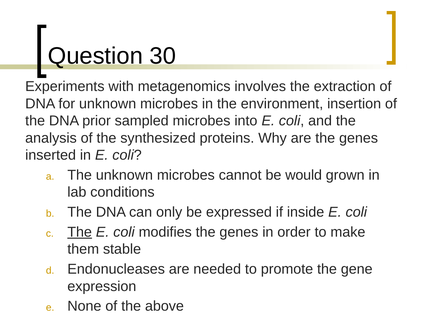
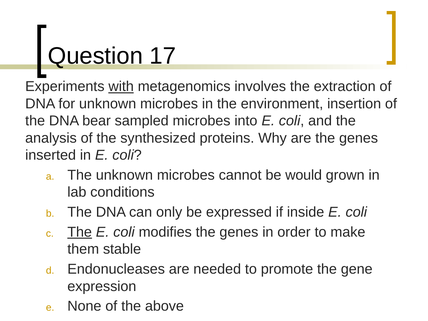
30: 30 -> 17
with underline: none -> present
prior: prior -> bear
